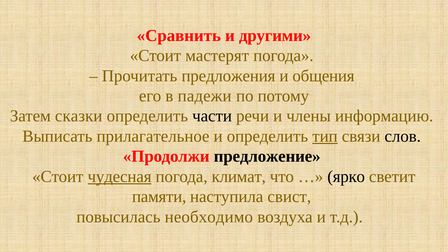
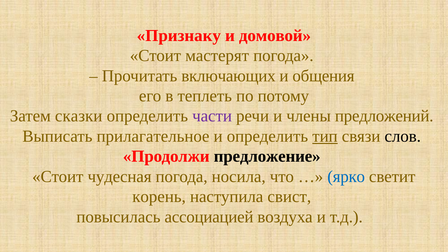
Сравнить: Сравнить -> Признаку
другими: другими -> домовой
предложения: предложения -> включающих
падежи: падежи -> теплеть
части colour: black -> purple
информацию: информацию -> предложений
чудесная underline: present -> none
климат: климат -> носила
ярко colour: black -> blue
памяти: памяти -> корень
необходимо: необходимо -> ассоциацией
